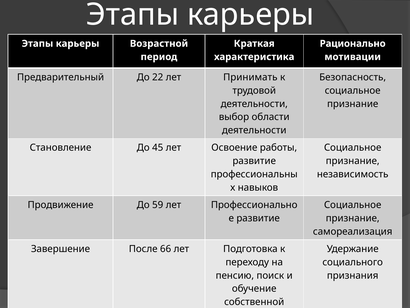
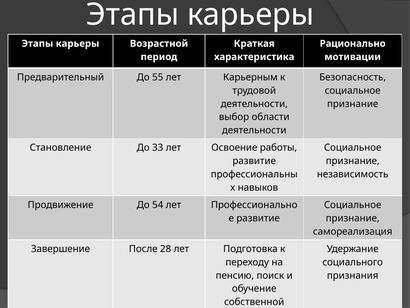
22: 22 -> 55
Принимать: Принимать -> Карьерным
45: 45 -> 33
59: 59 -> 54
66: 66 -> 28
